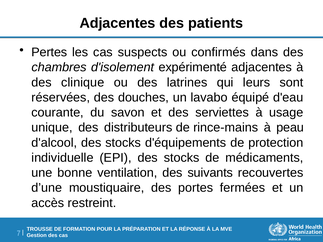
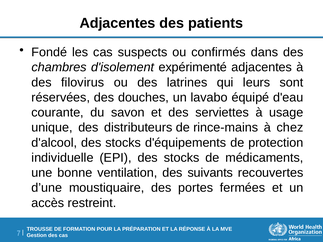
Pertes: Pertes -> Fondé
clinique: clinique -> filovirus
peau: peau -> chez
